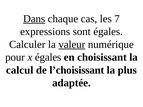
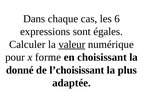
Dans underline: present -> none
7: 7 -> 6
x égales: égales -> forme
calcul: calcul -> donné
